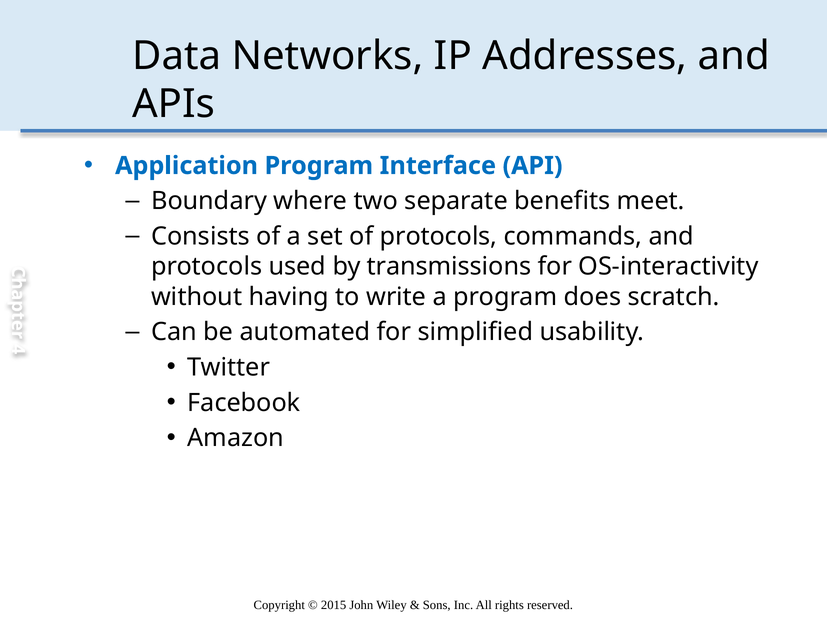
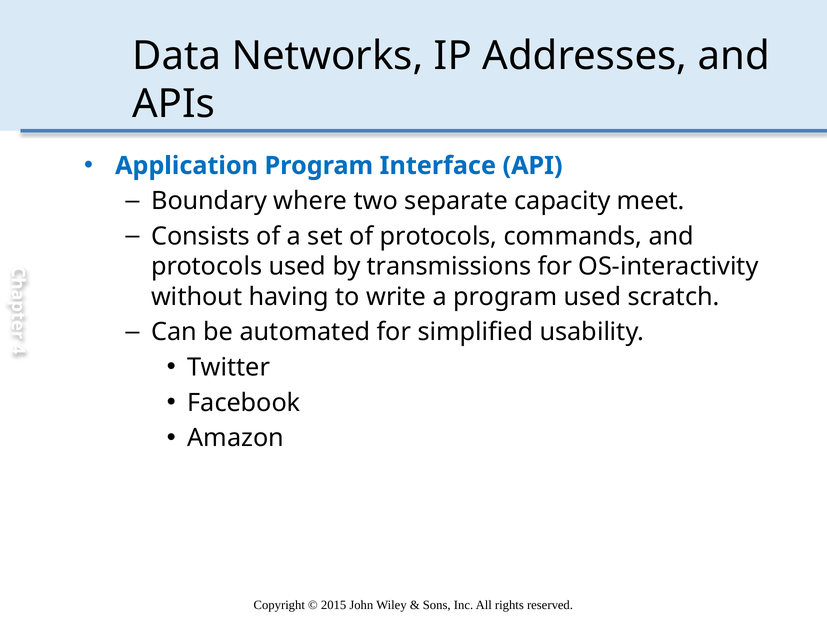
benefits: benefits -> capacity
program does: does -> used
